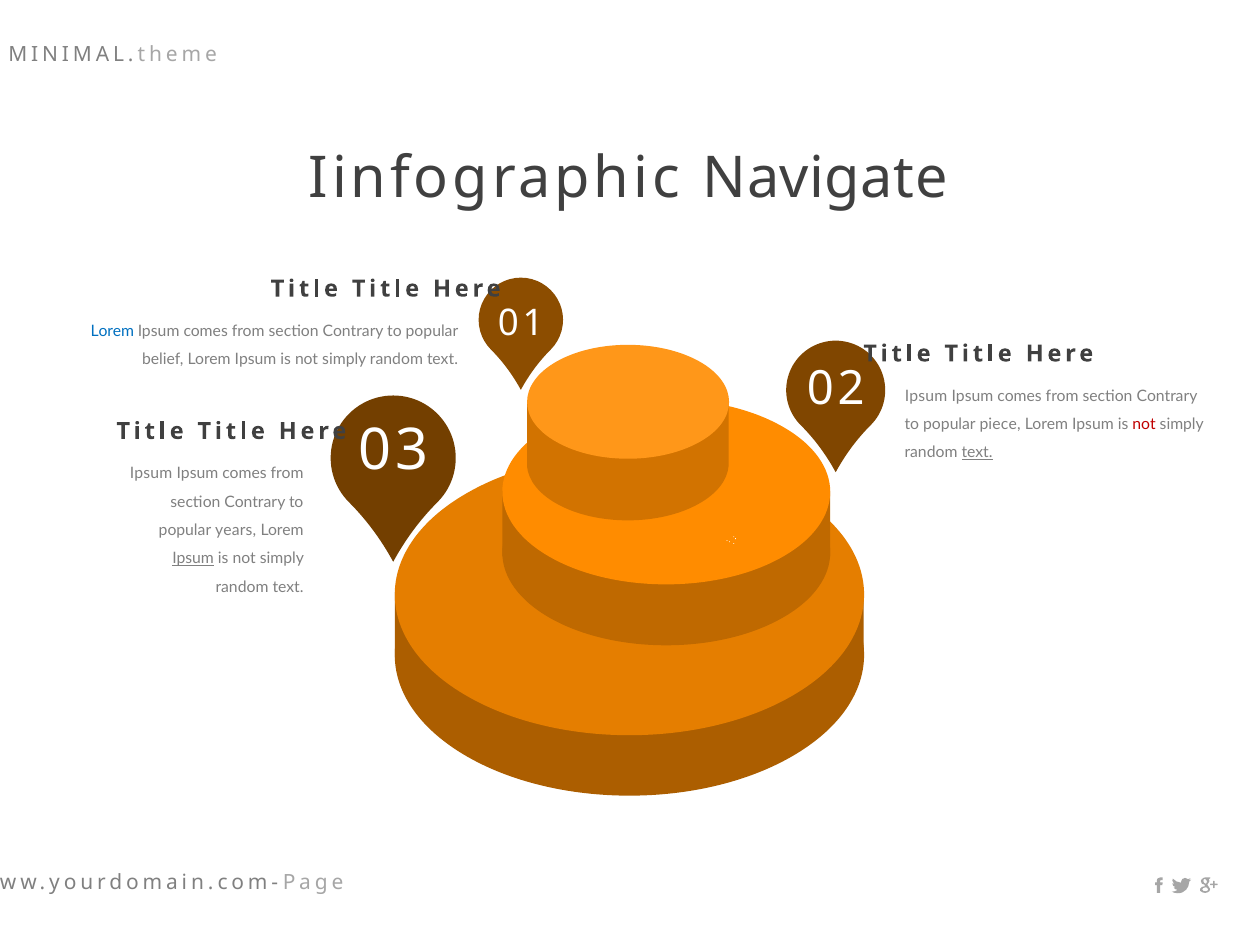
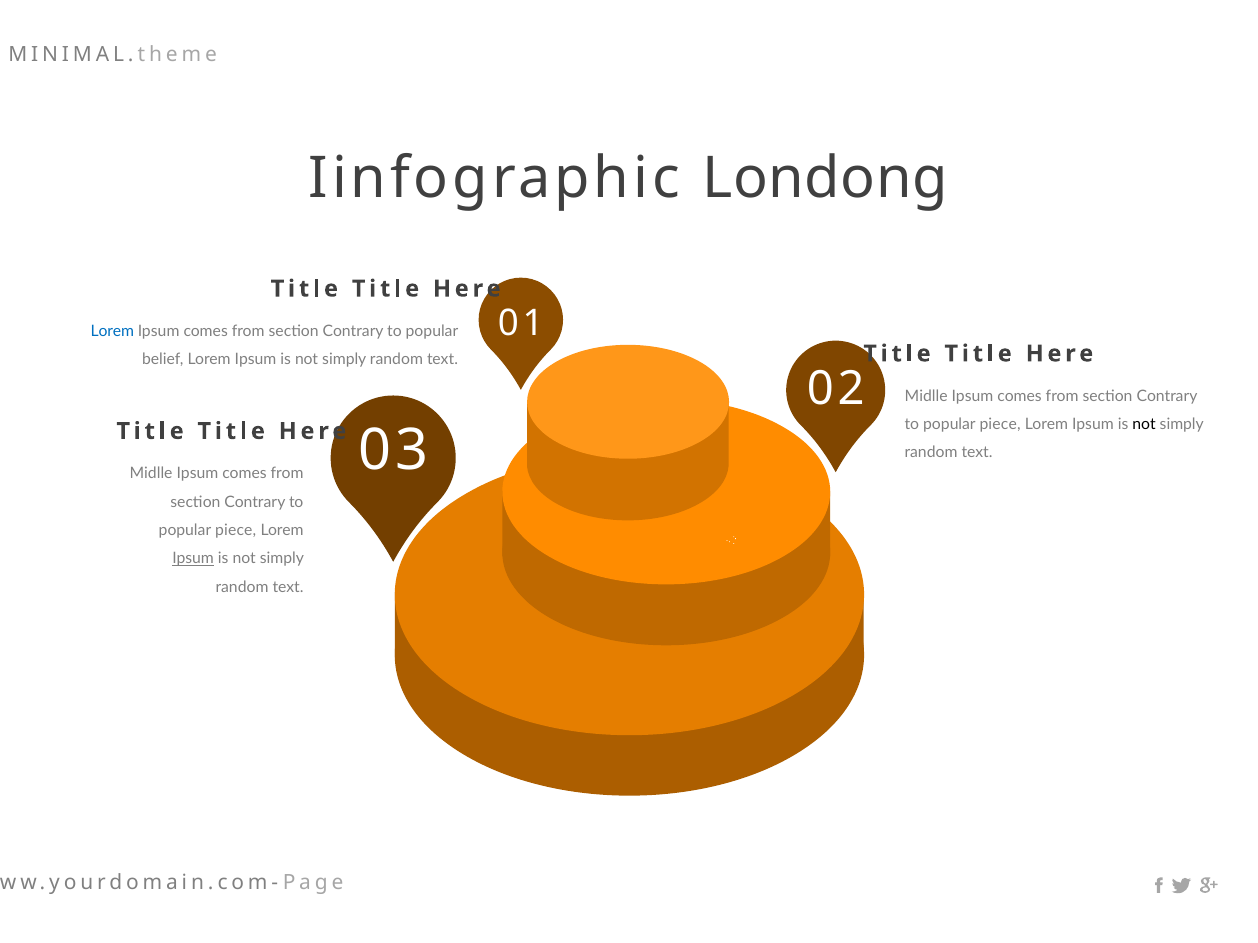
Navigate: Navigate -> Londong
Ipsum at (926, 396): Ipsum -> Midlle
not at (1144, 425) colour: red -> black
text at (977, 453) underline: present -> none
Ipsum at (151, 474): Ipsum -> Midlle
years at (236, 530): years -> piece
